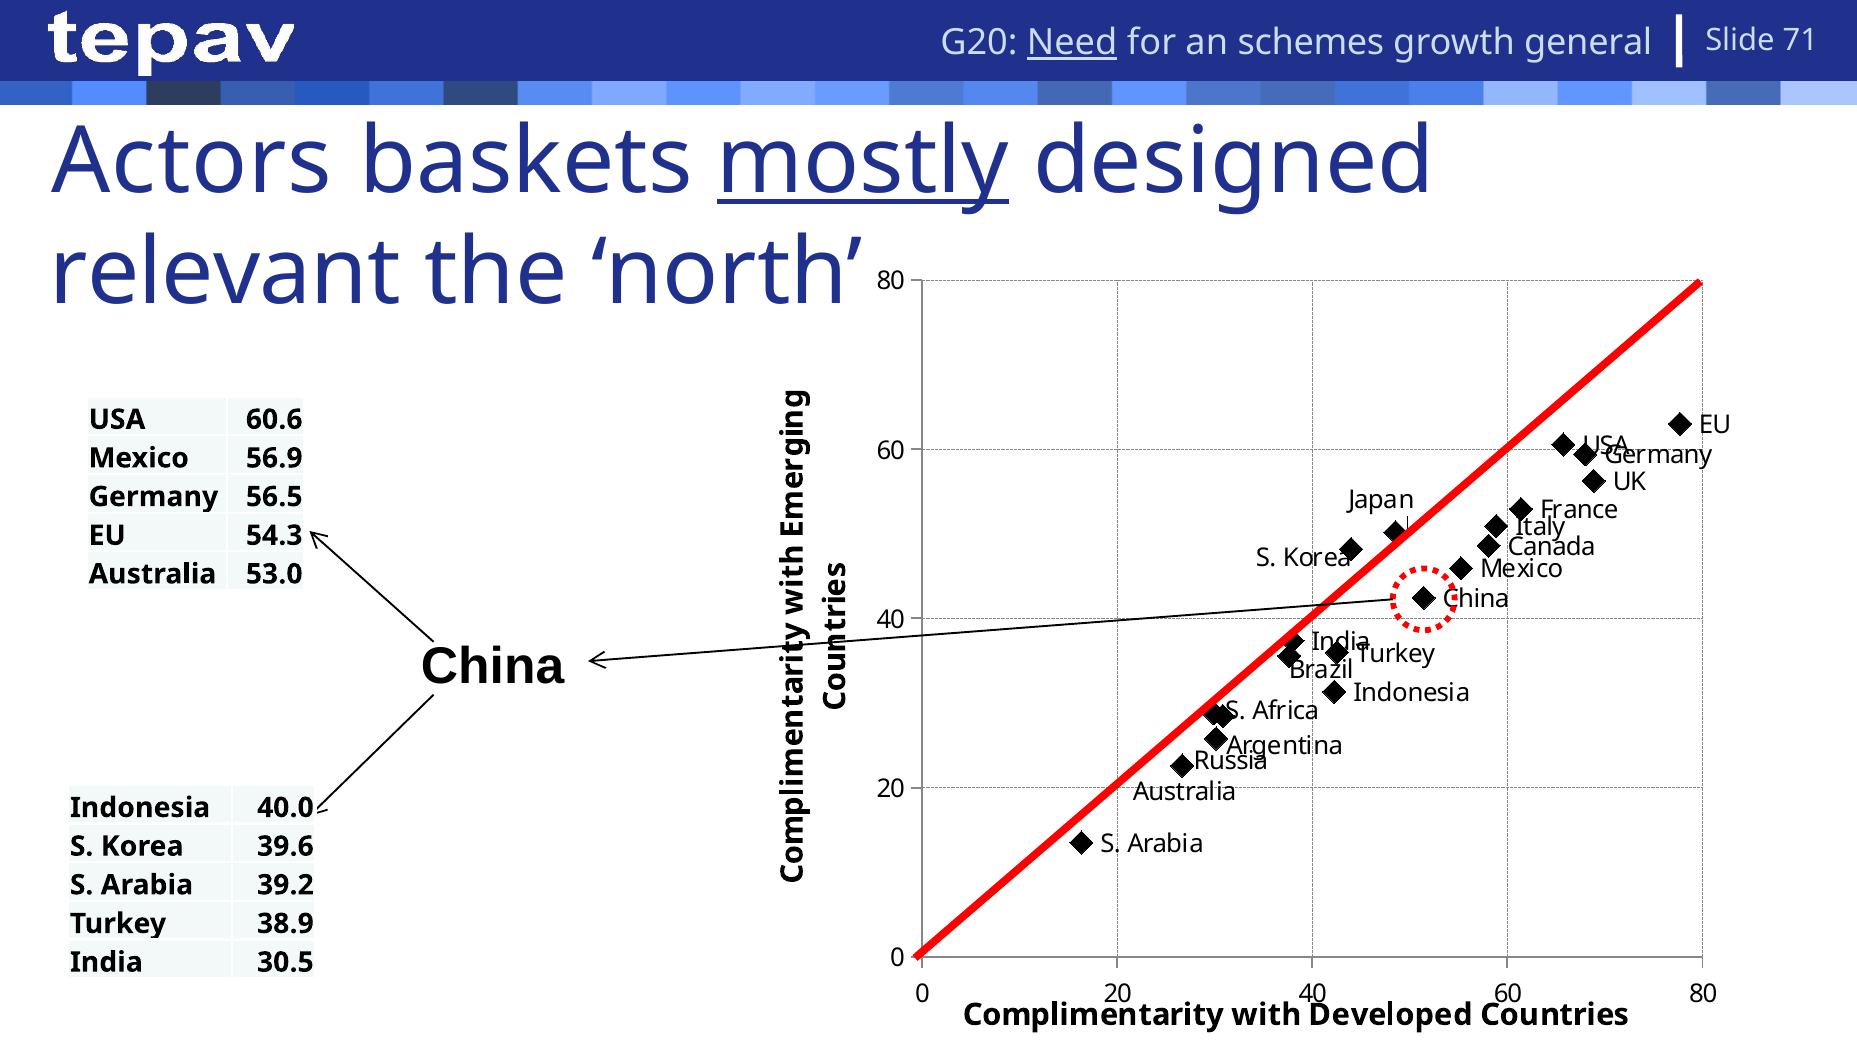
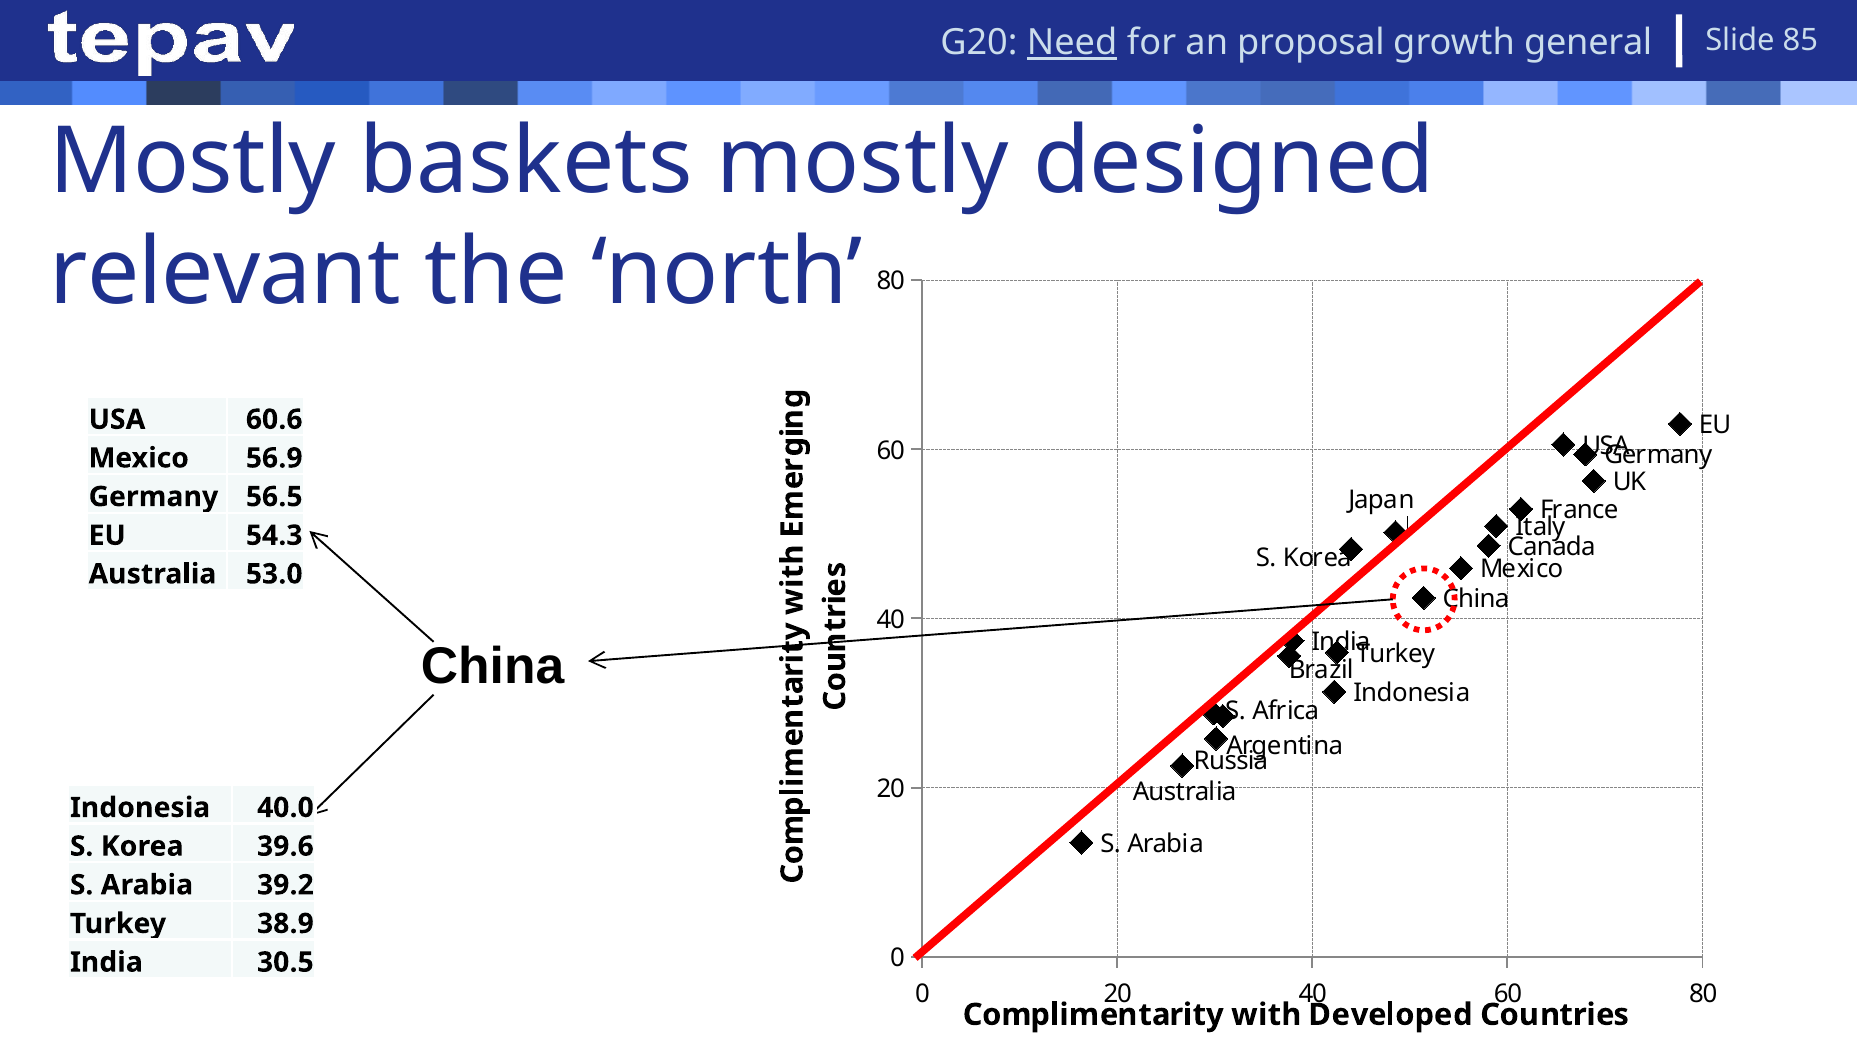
schemes: schemes -> proposal
71: 71 -> 85
Actors at (192, 162): Actors -> Mostly
mostly at (863, 162) underline: present -> none
